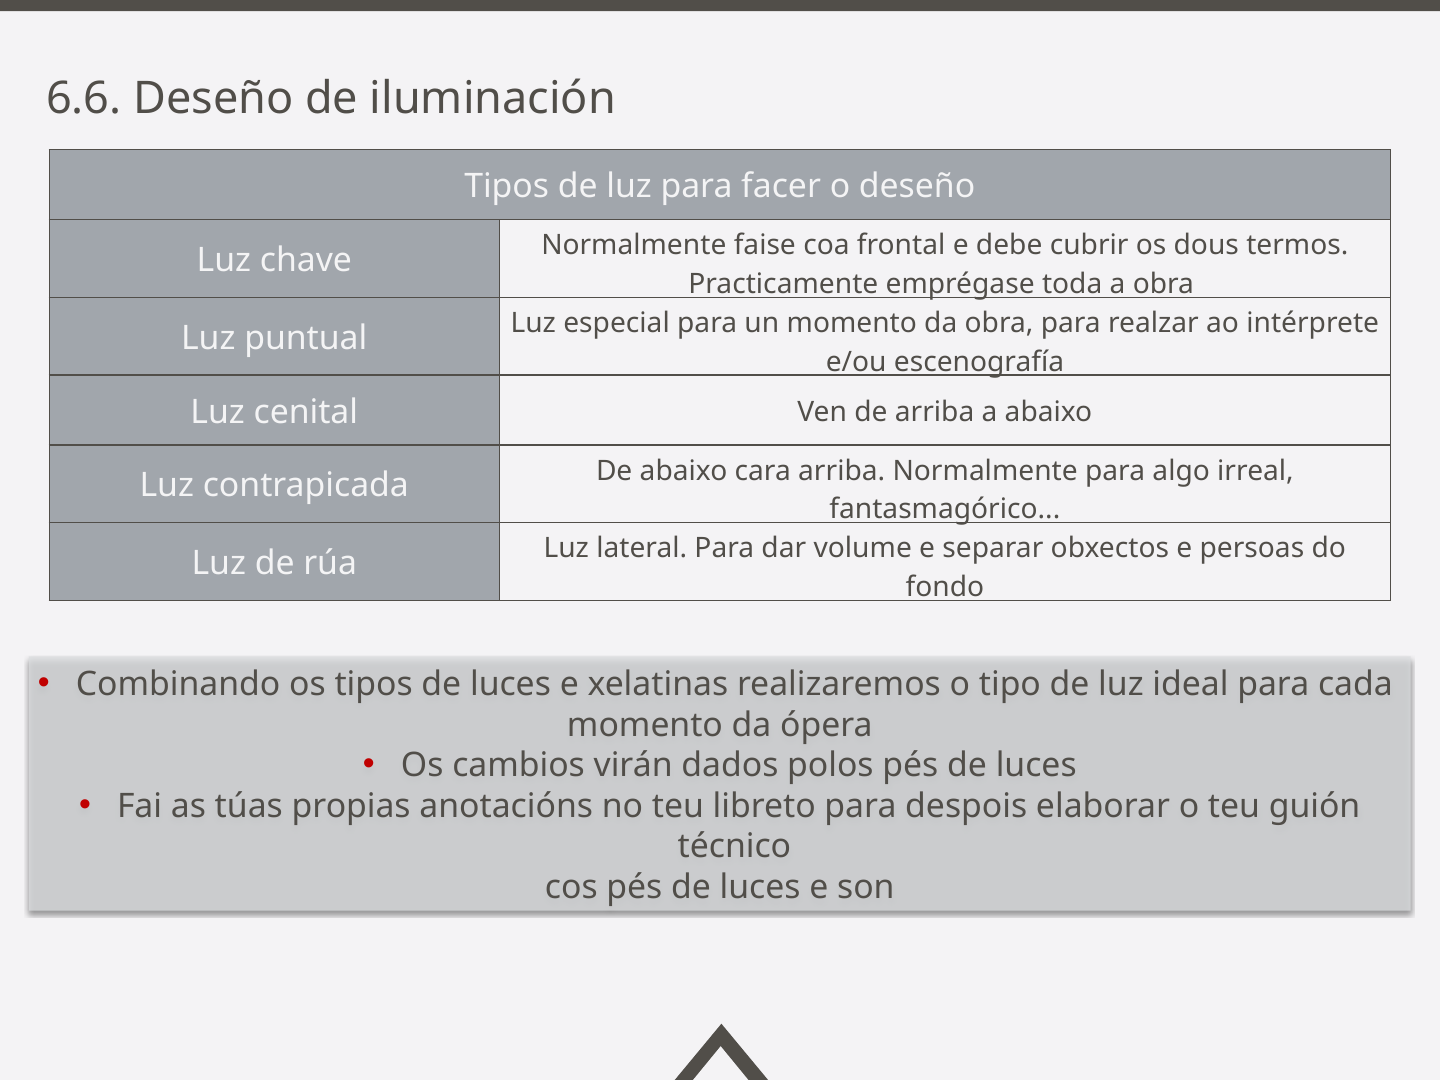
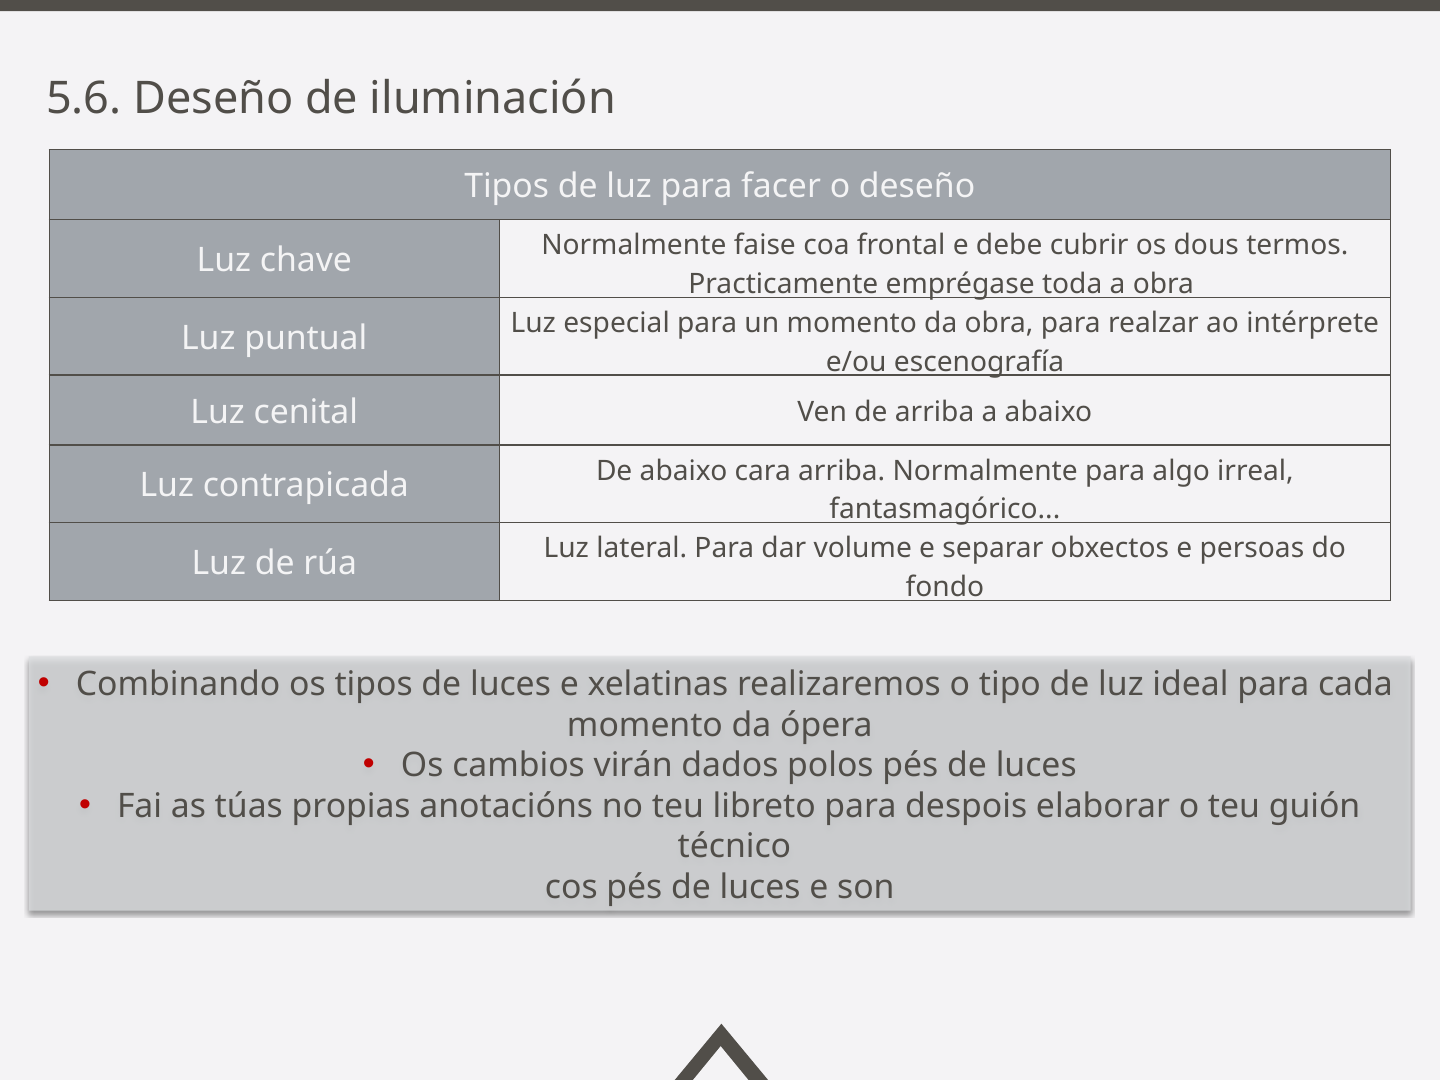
6.6: 6.6 -> 5.6
